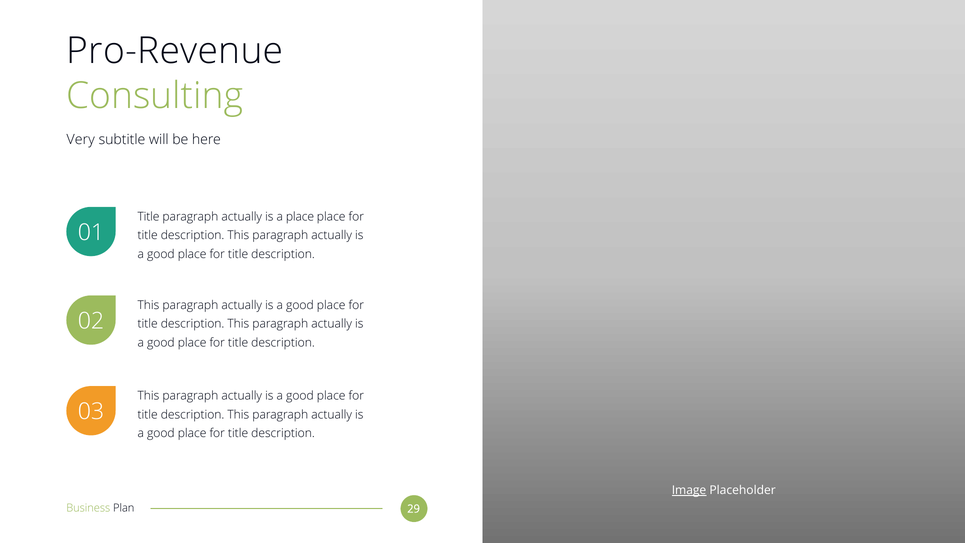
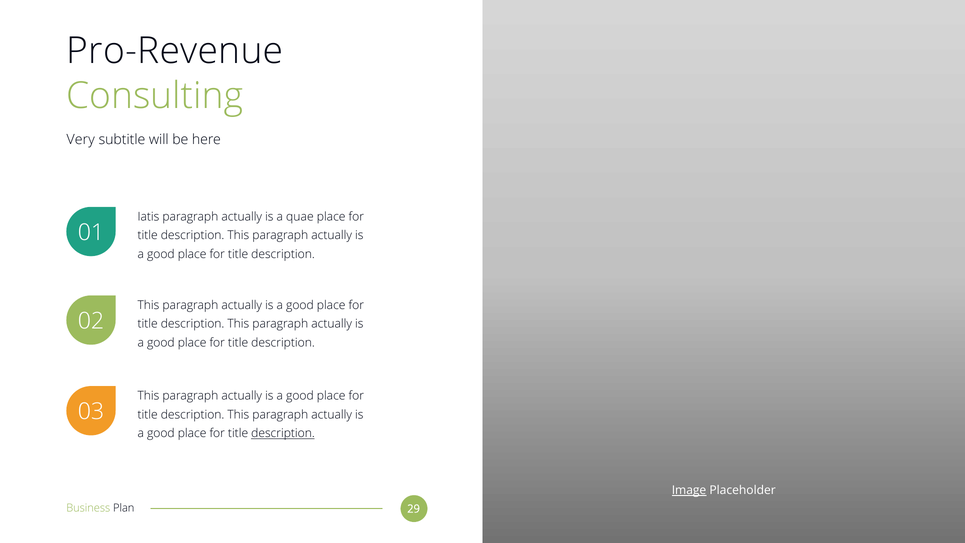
Title at (148, 217): Title -> Iatis
a place: place -> quae
description at (283, 433) underline: none -> present
